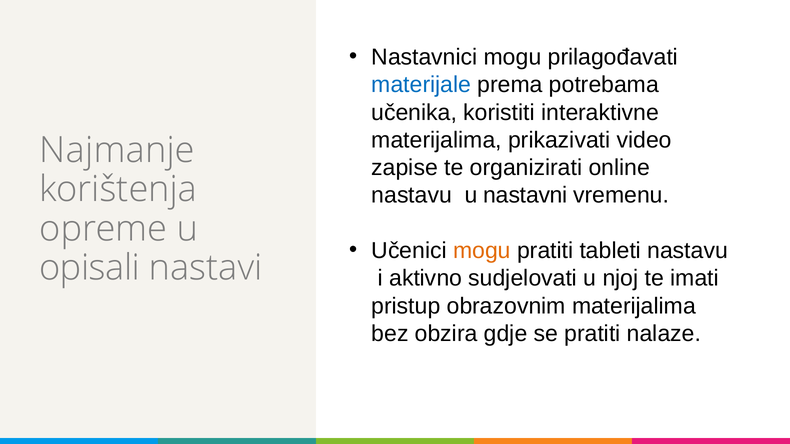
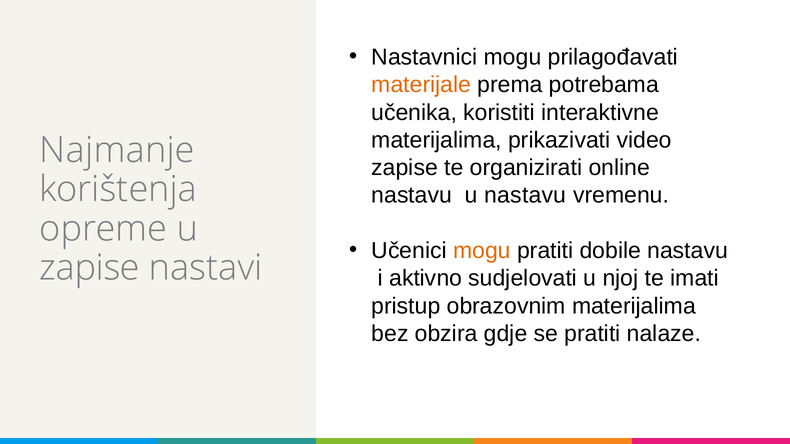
materijale colour: blue -> orange
u nastavni: nastavni -> nastavu
tableti: tableti -> dobile
opisali at (90, 268): opisali -> zapise
